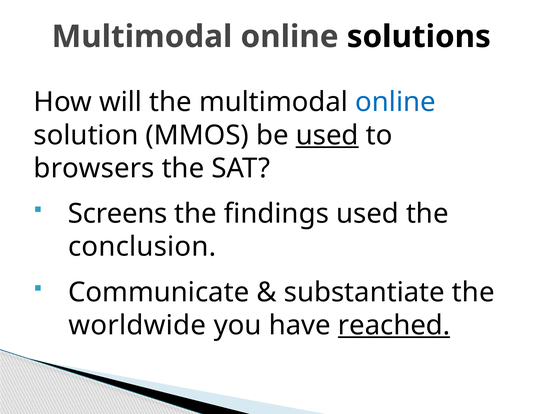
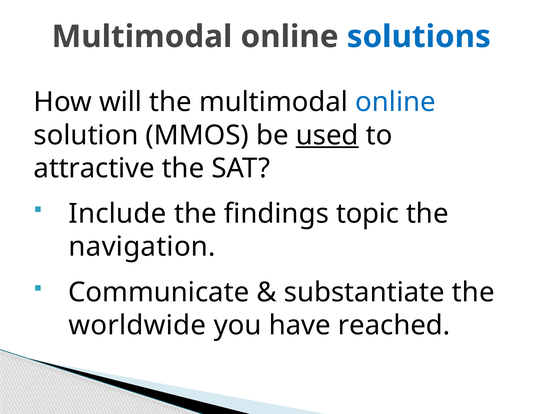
solutions colour: black -> blue
browsers: browsers -> attractive
Screens: Screens -> Include
findings used: used -> topic
conclusion: conclusion -> navigation
reached underline: present -> none
